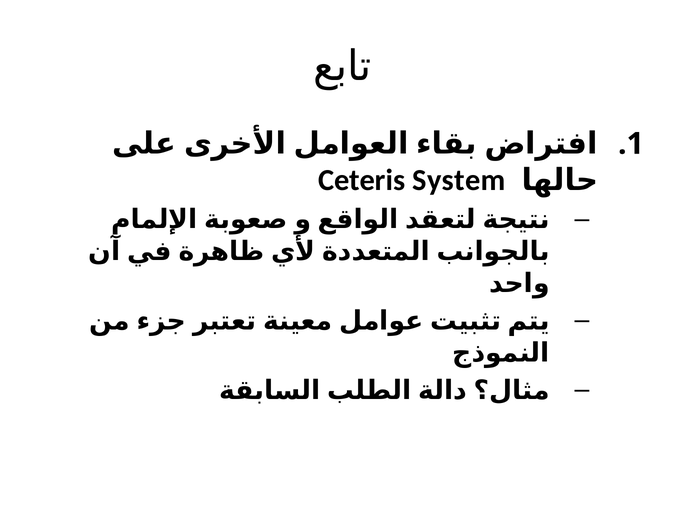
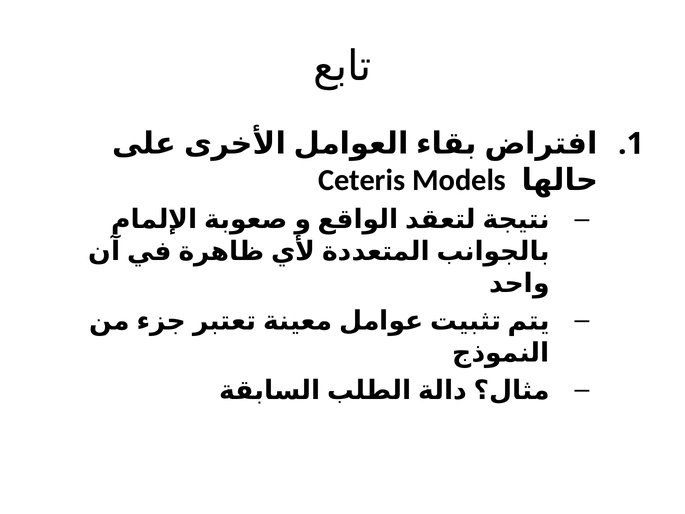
System: System -> Models
